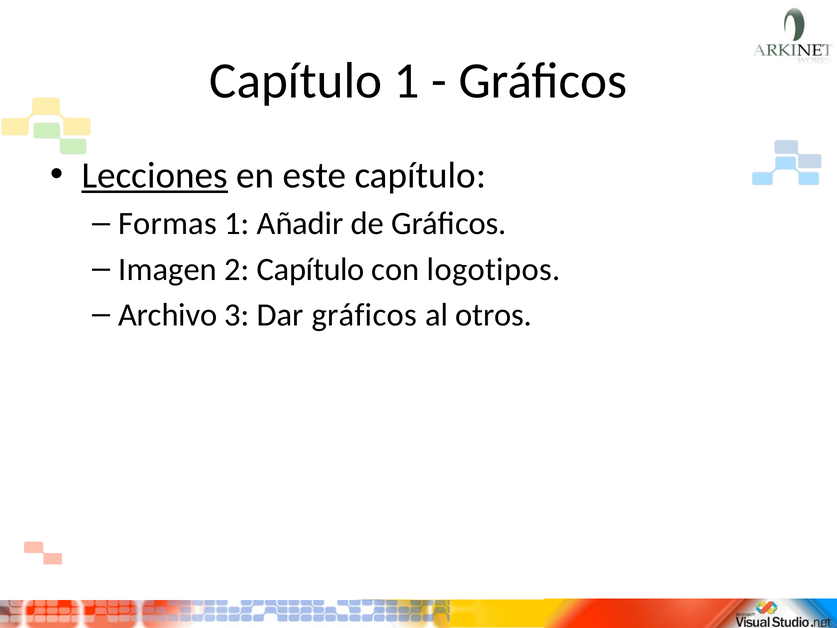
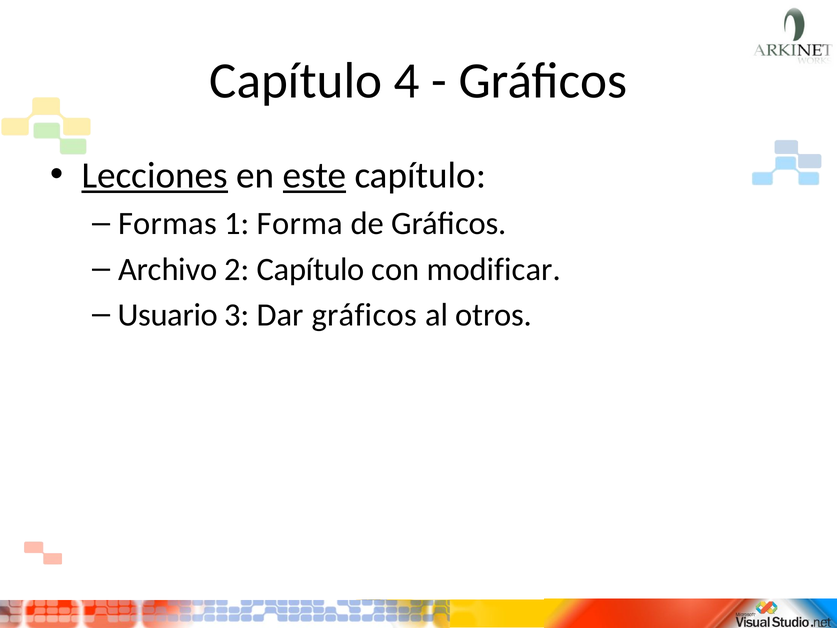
Capítulo 1: 1 -> 4
este underline: none -> present
Añadir: Añadir -> Forma
Imagen: Imagen -> Archivo
logotipos: logotipos -> modificar
Archivo: Archivo -> Usuario
